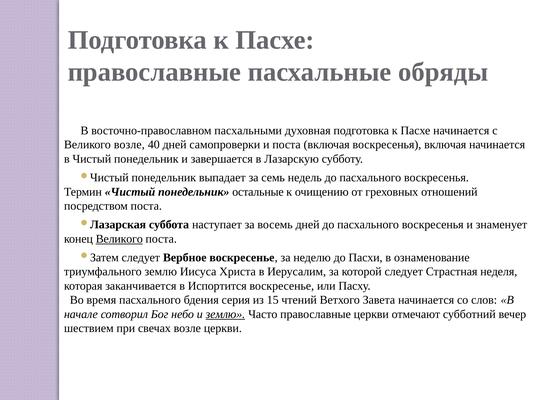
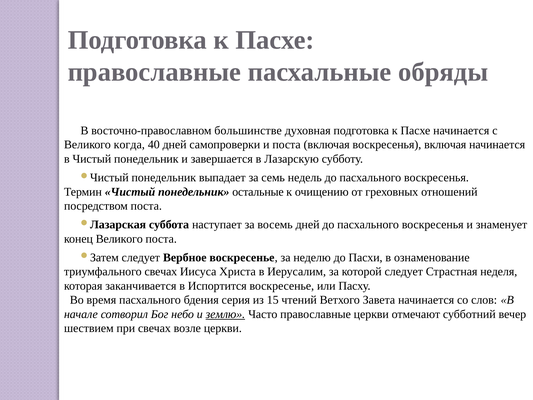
пасхальными: пасхальными -> большинстве
Великого возле: возле -> когда
Великого at (119, 239) underline: present -> none
триумфального землю: землю -> свечах
